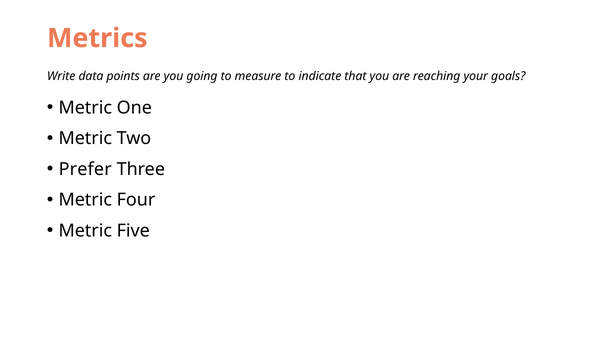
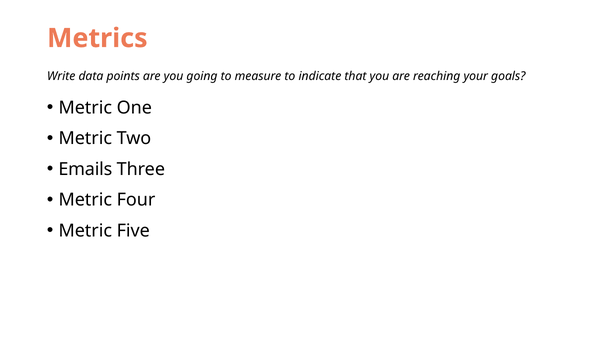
Prefer: Prefer -> Emails
